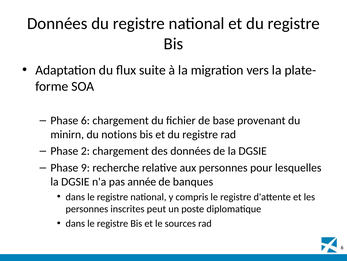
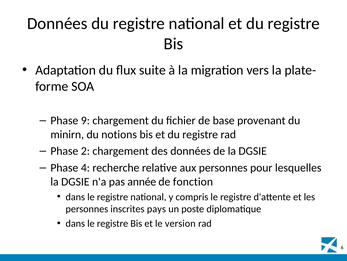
Phase 6: 6 -> 9
9: 9 -> 4
banques: banques -> fonction
peut: peut -> pays
sources: sources -> version
